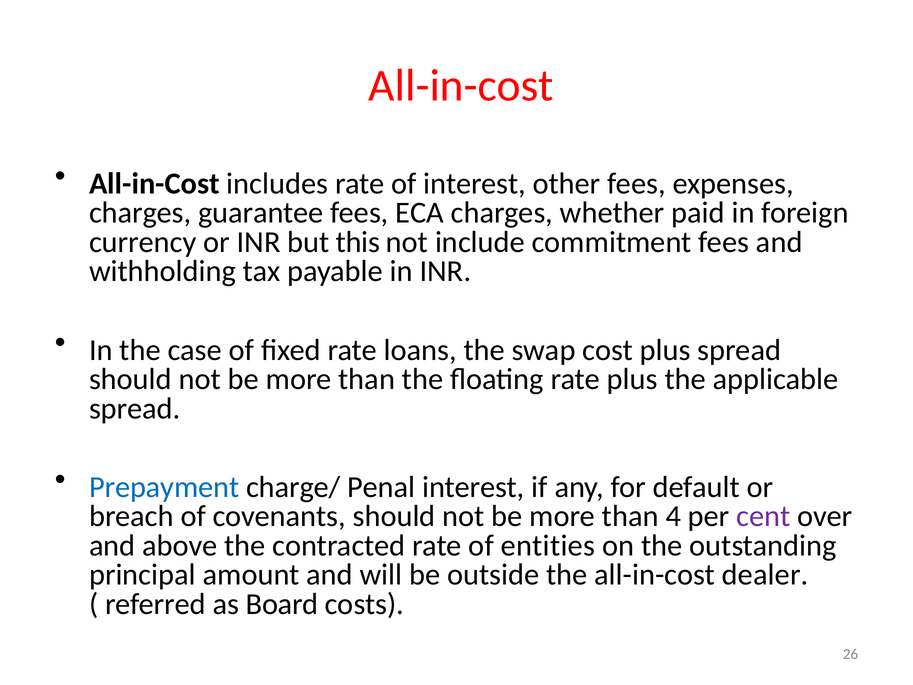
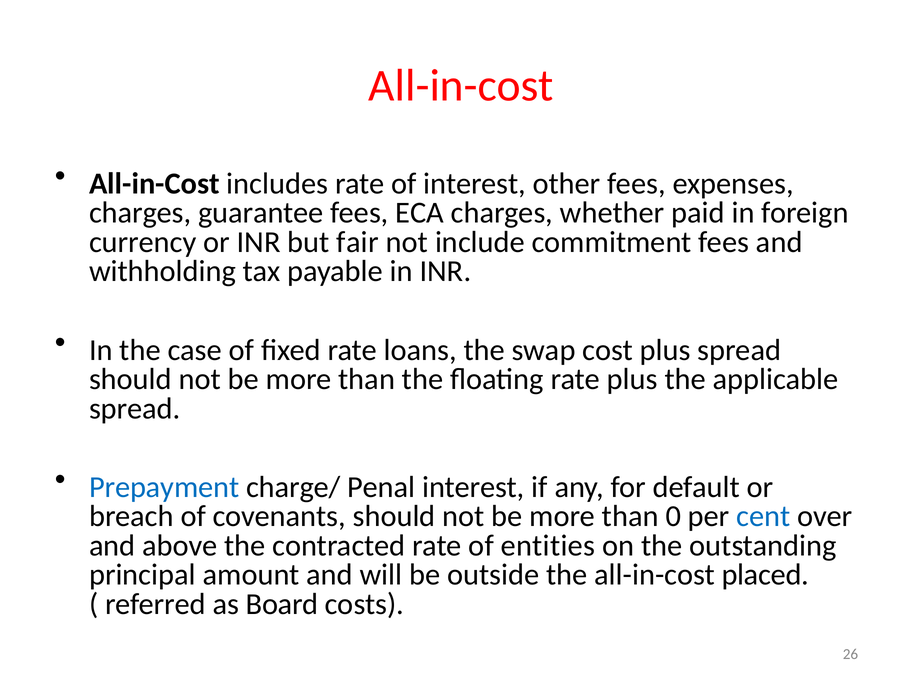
this: this -> fair
4: 4 -> 0
cent colour: purple -> blue
dealer: dealer -> placed
